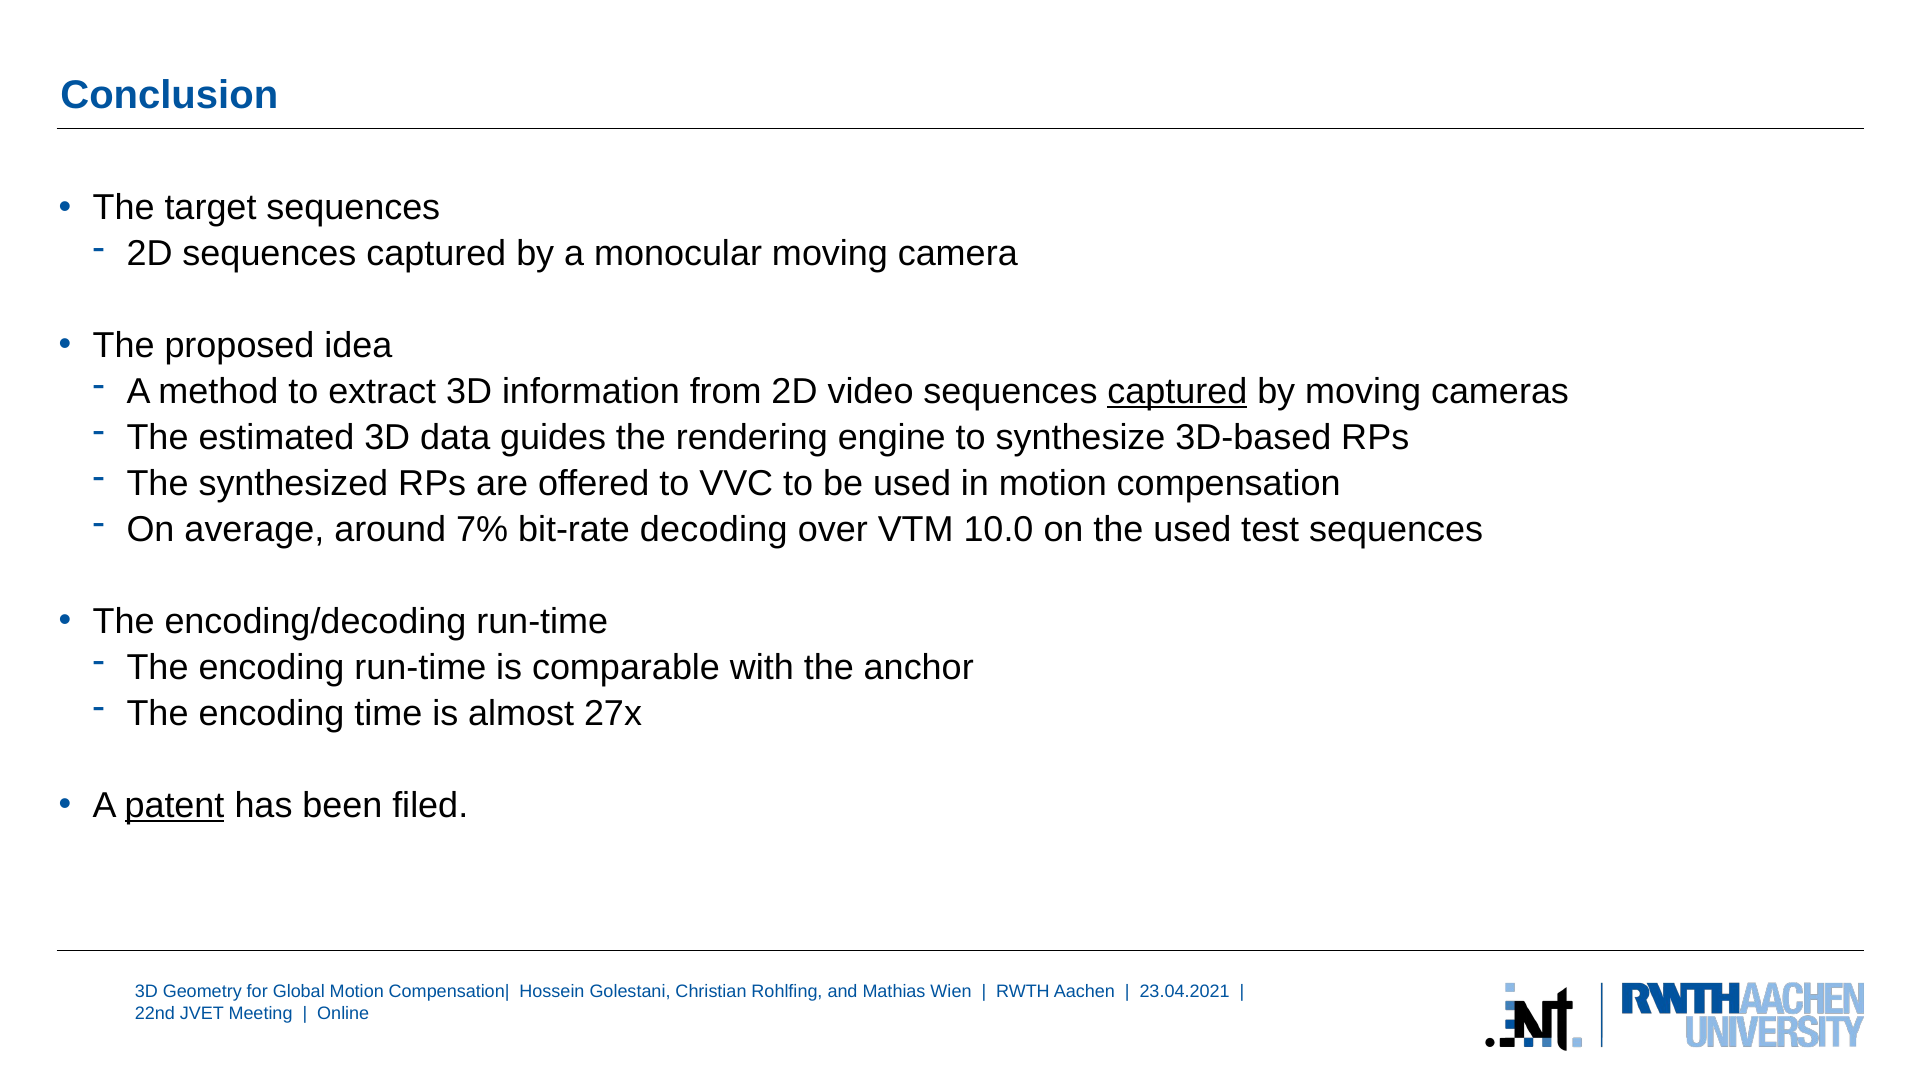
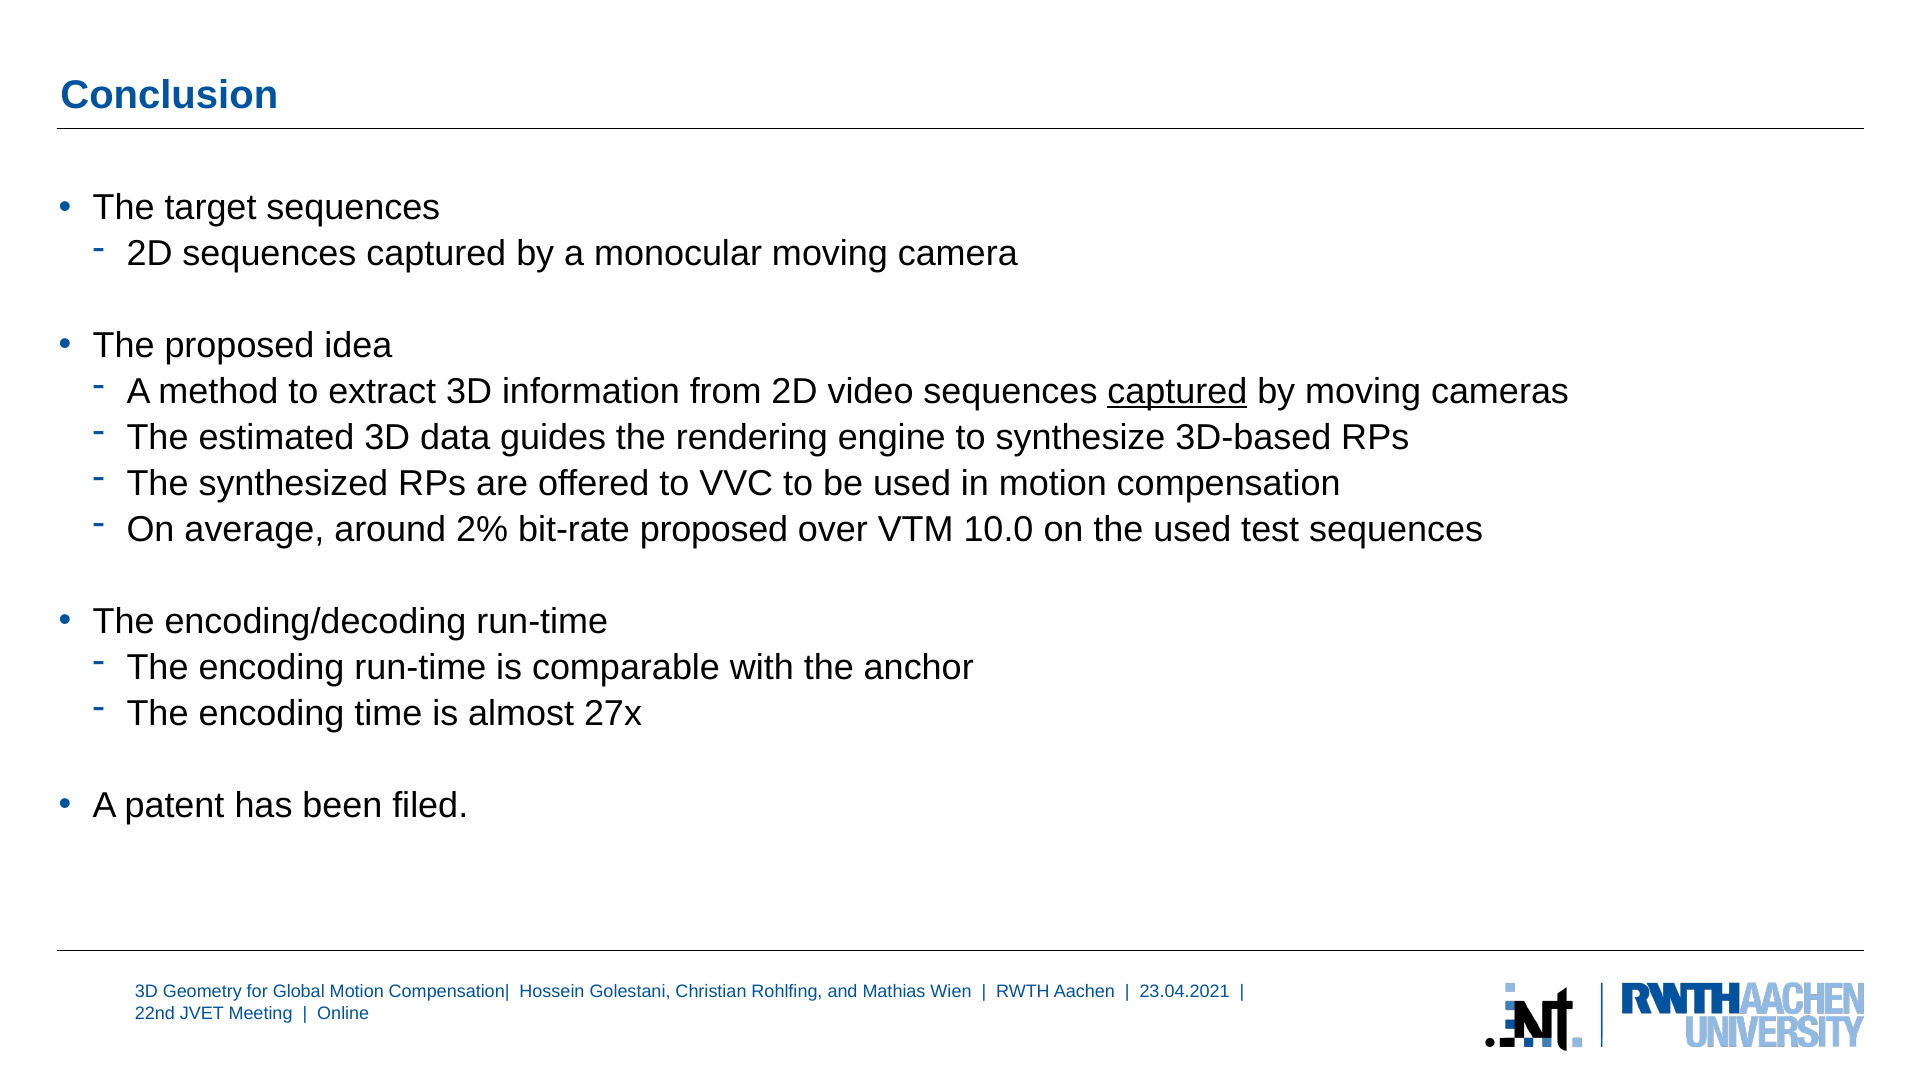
7%: 7% -> 2%
bit-rate decoding: decoding -> proposed
patent underline: present -> none
